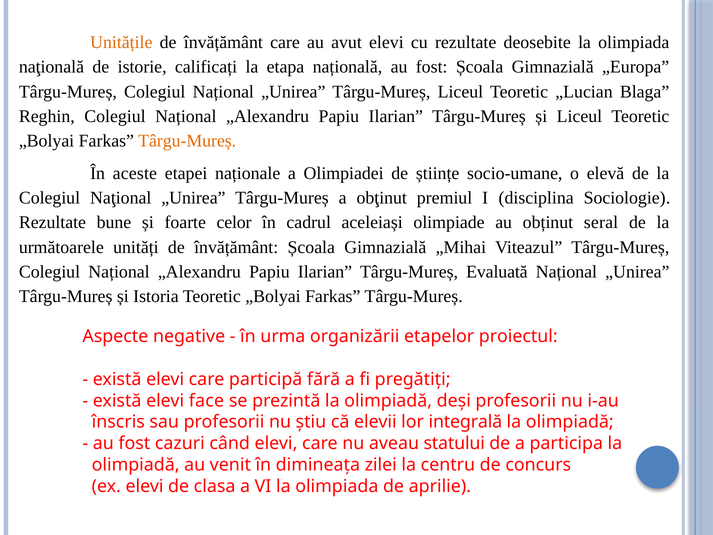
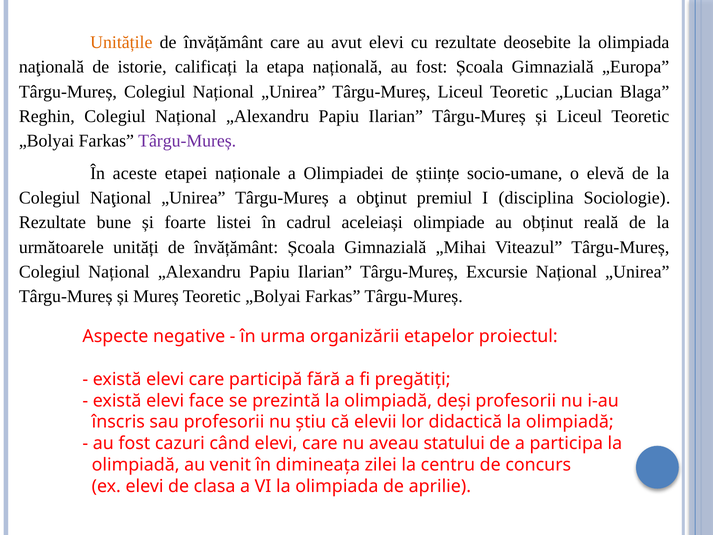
Târgu-Mureș at (187, 141) colour: orange -> purple
celor: celor -> listei
seral: seral -> reală
Evaluată: Evaluată -> Excursie
Istoria: Istoria -> Mureș
integrală: integrală -> didactică
